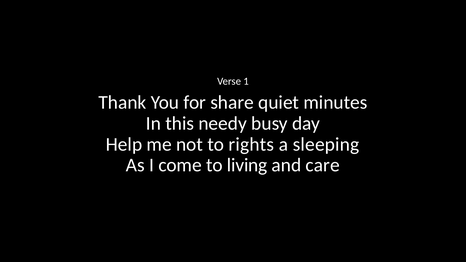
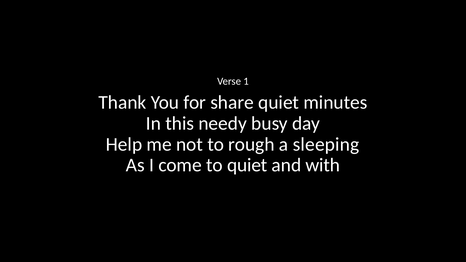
rights: rights -> rough
to living: living -> quiet
care: care -> with
